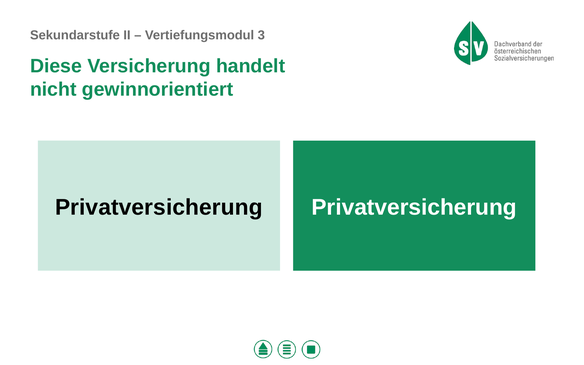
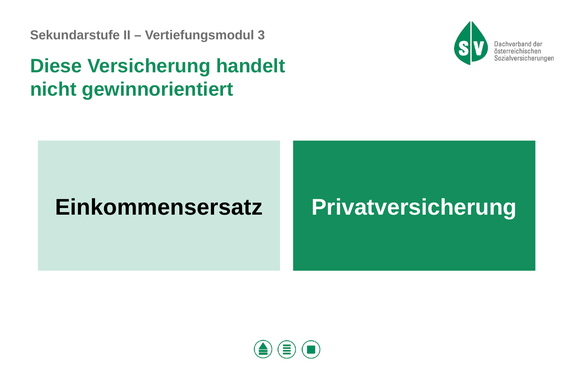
Privatversicherung at (159, 207): Privatversicherung -> Einkommensersatz
